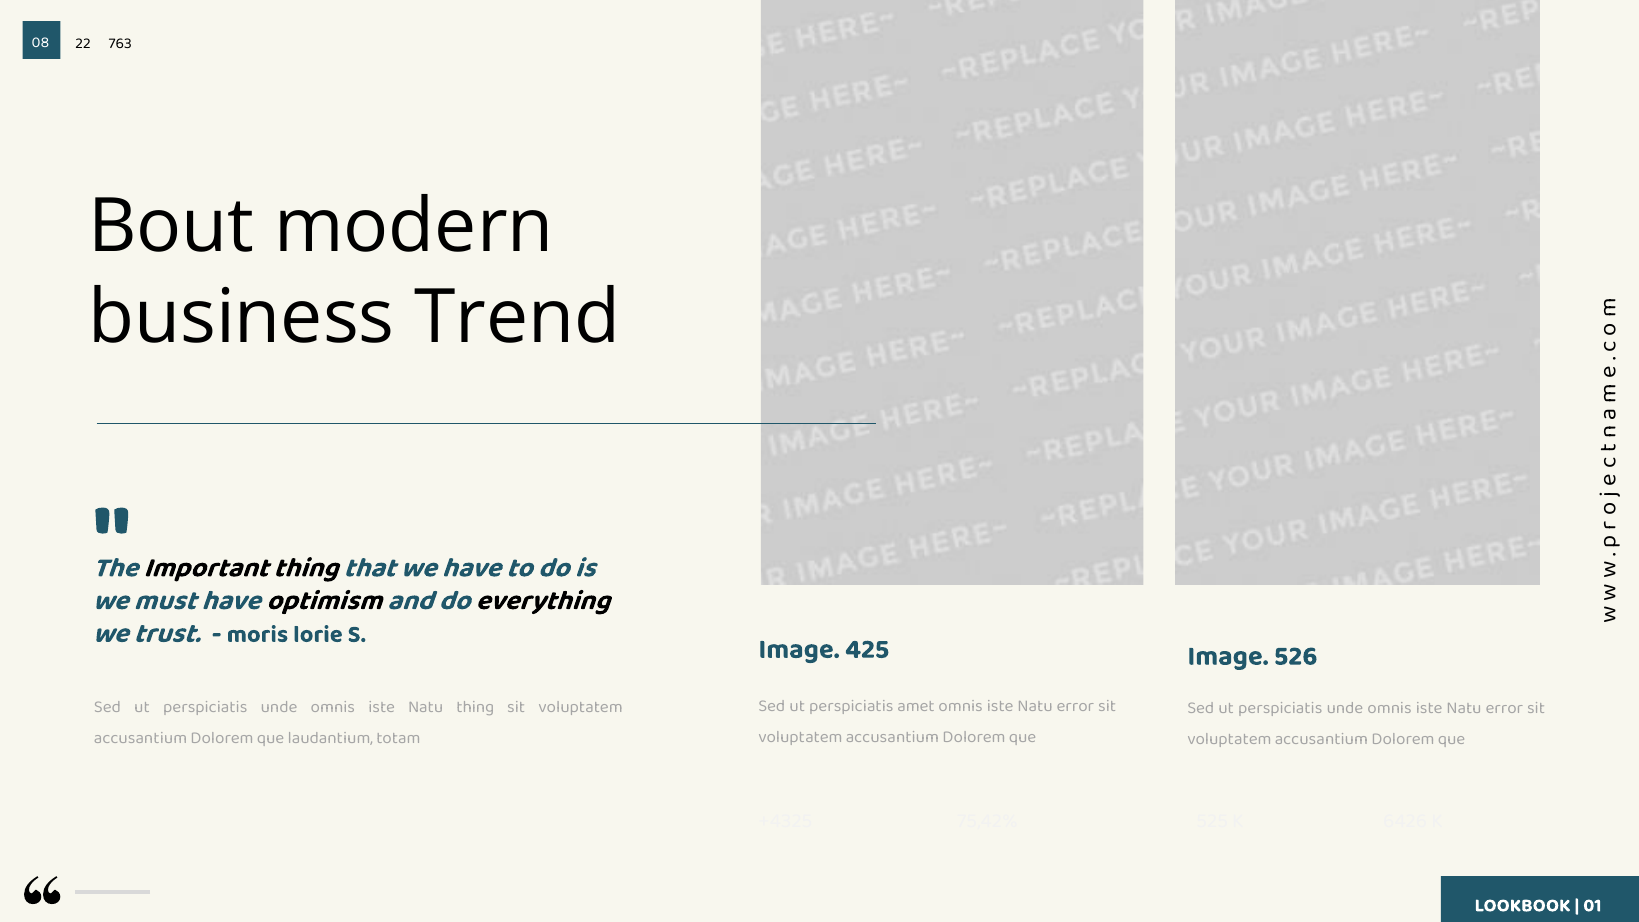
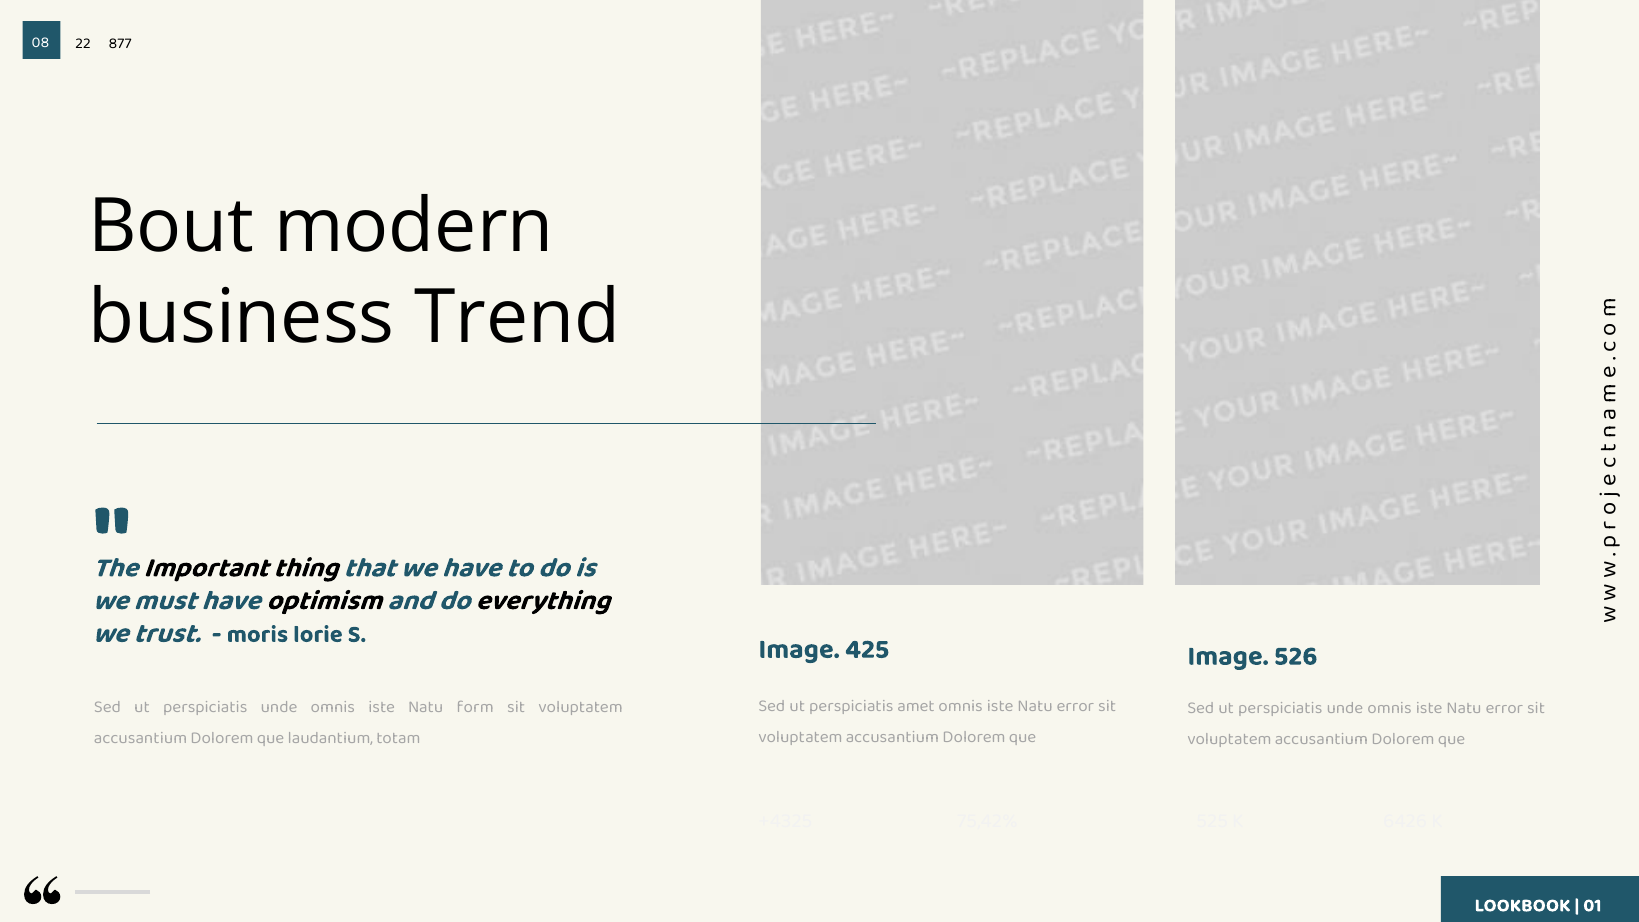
763: 763 -> 877
Natu thing: thing -> form
